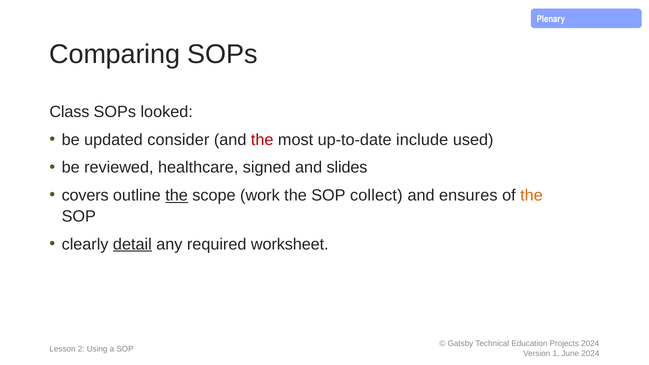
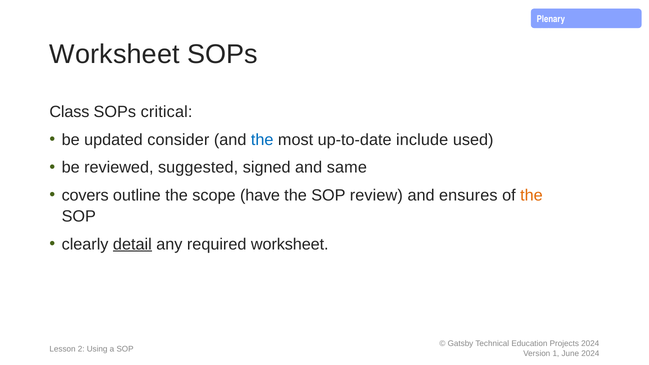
Comparing at (115, 55): Comparing -> Worksheet
looked: looked -> critical
the at (262, 140) colour: red -> blue
healthcare: healthcare -> suggested
slides: slides -> same
the at (177, 195) underline: present -> none
work: work -> have
collect: collect -> review
